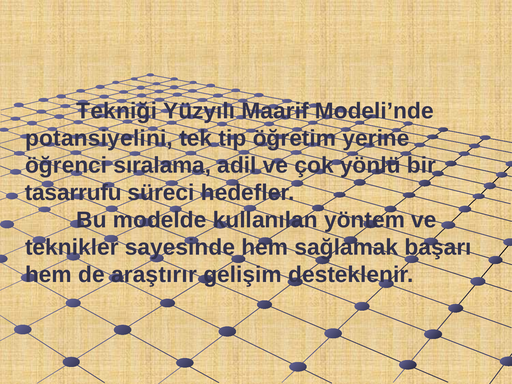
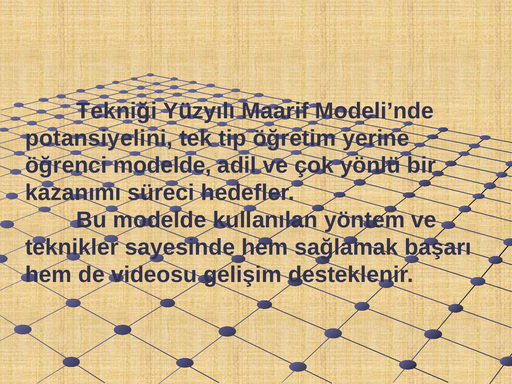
öğrenci sıralama: sıralama -> modelde
tasarrufu: tasarrufu -> kazanımı
araştırır: araştırır -> videosu
